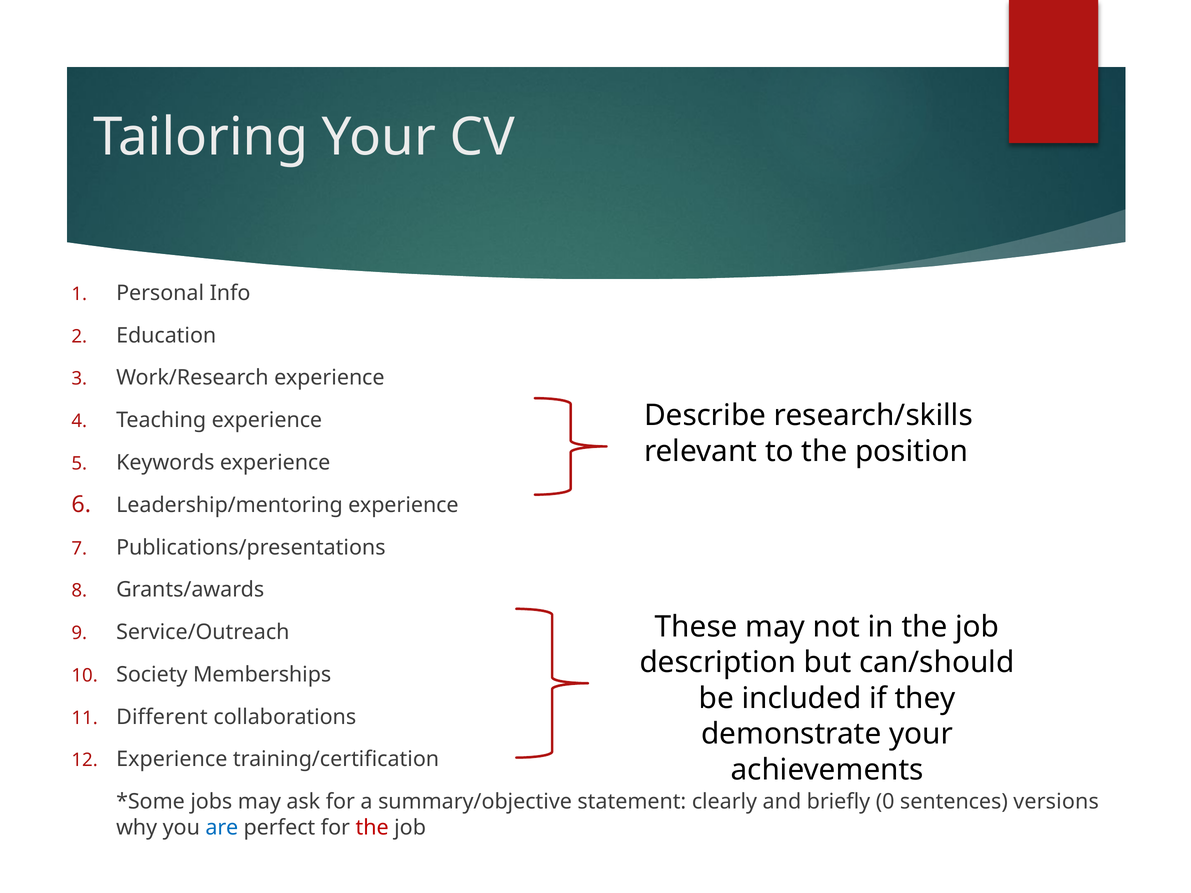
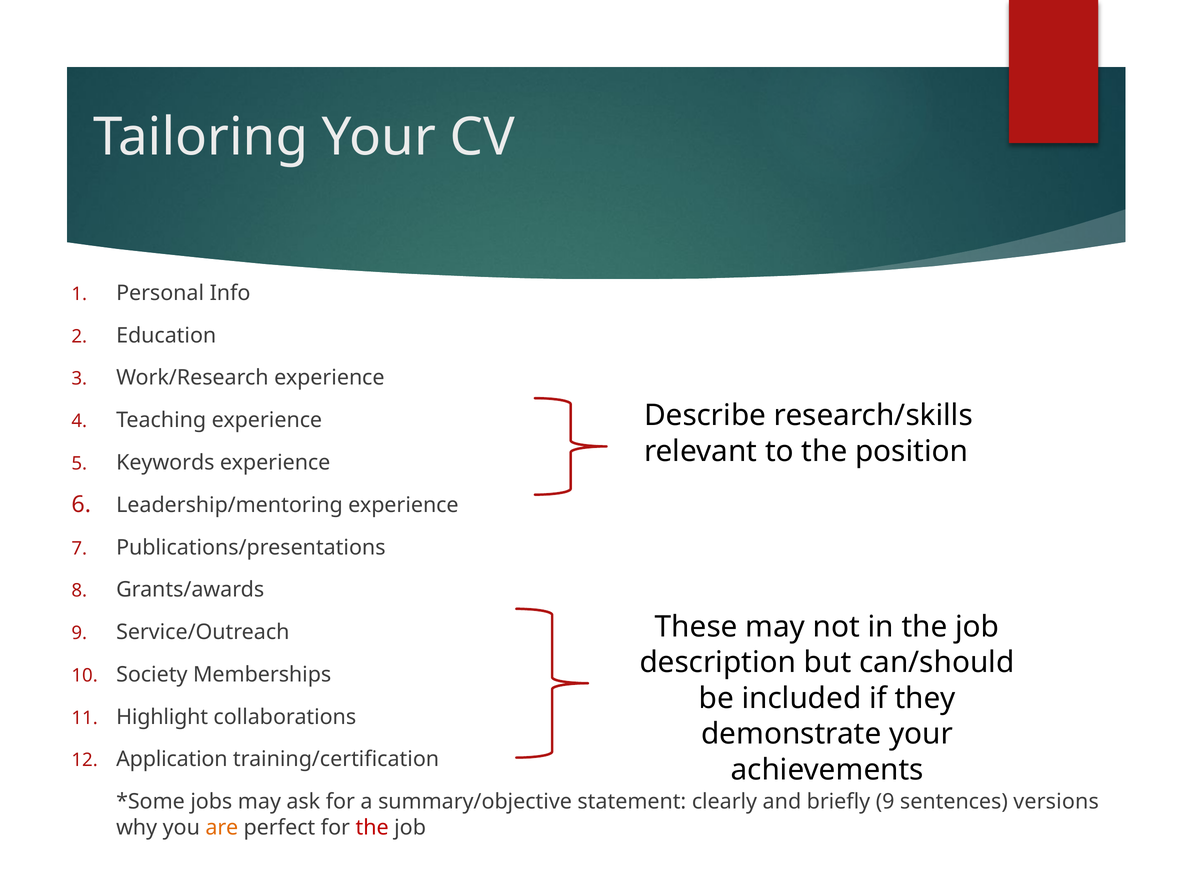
Different: Different -> Highlight
Experience at (172, 759): Experience -> Application
briefly 0: 0 -> 9
are colour: blue -> orange
